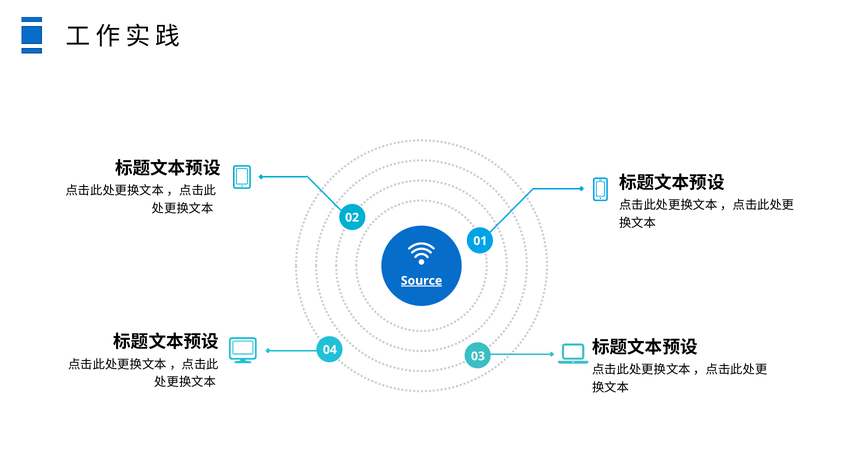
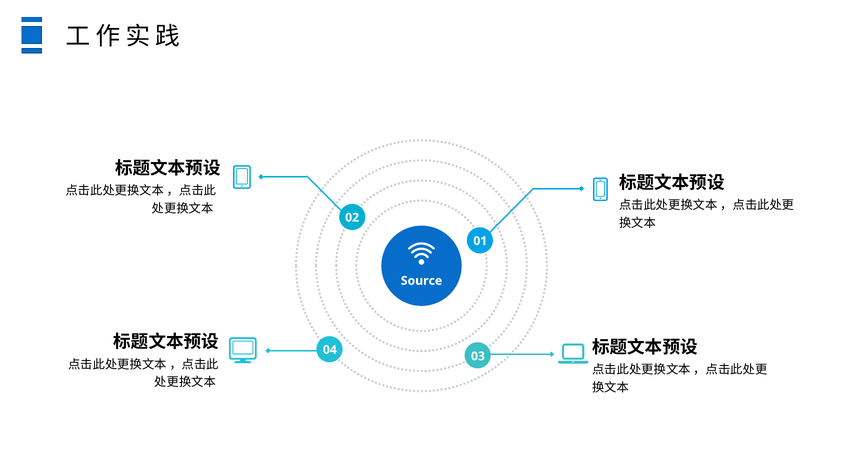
Source underline: present -> none
